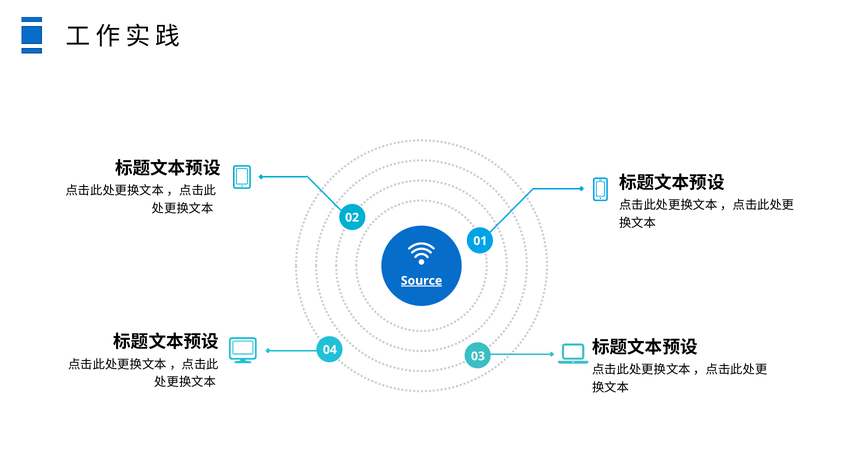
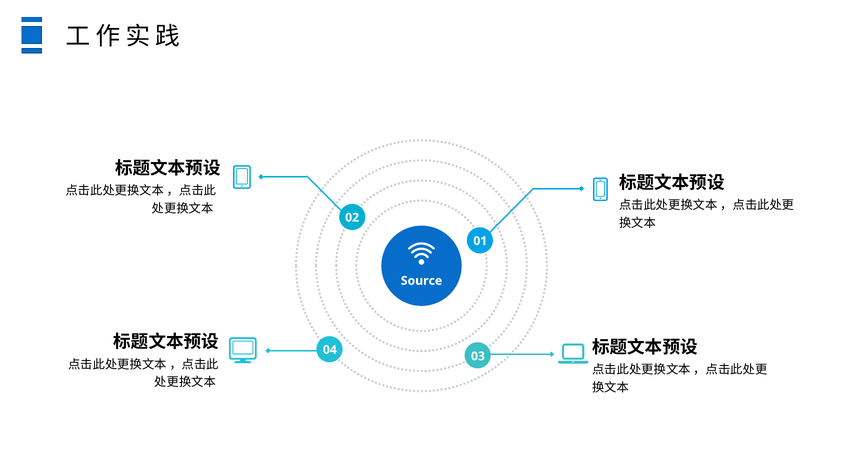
Source underline: present -> none
